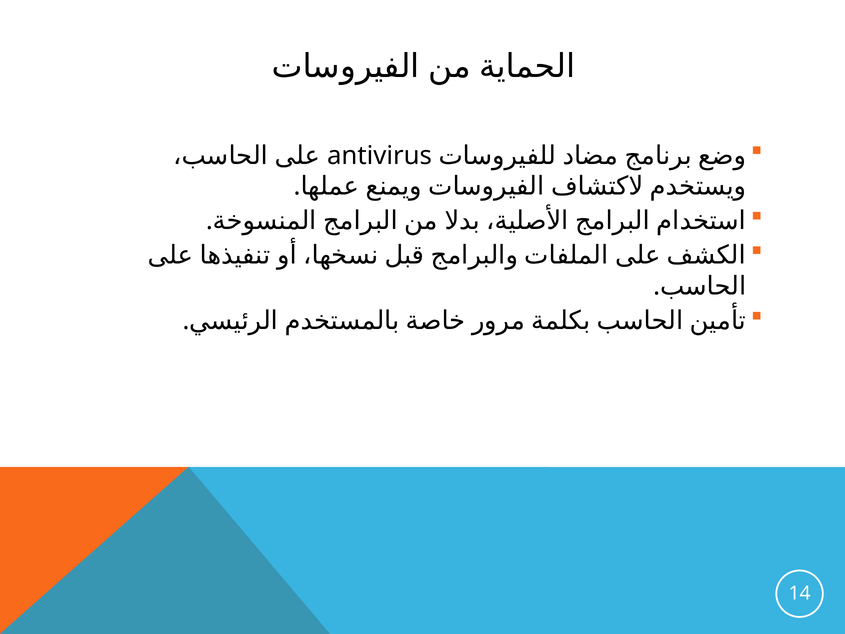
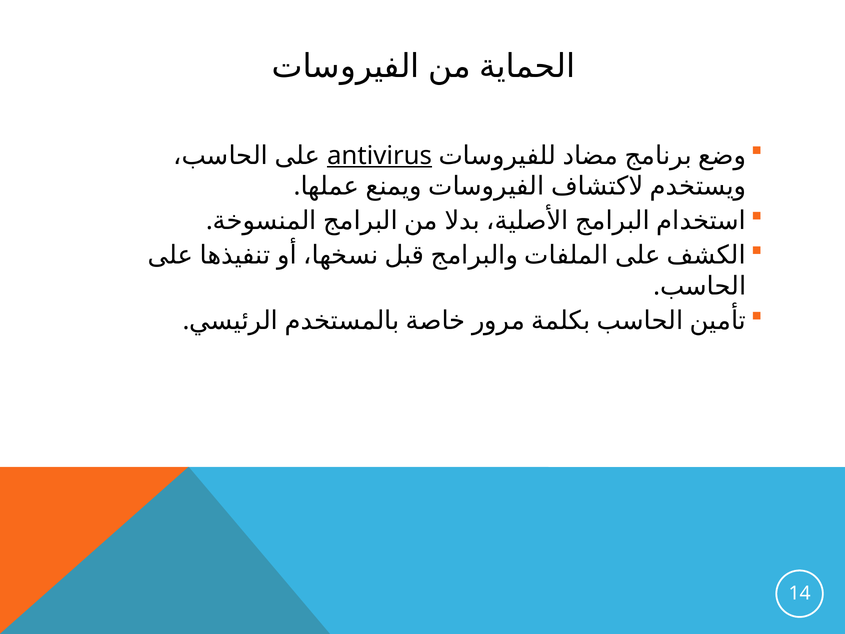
antivirus underline: none -> present
